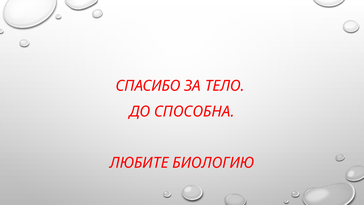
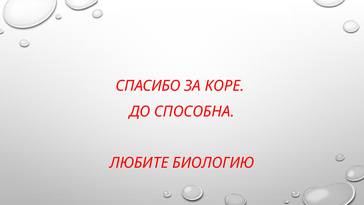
ТЕЛО: ТЕЛО -> КОРЕ
